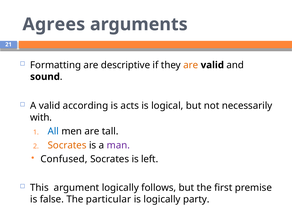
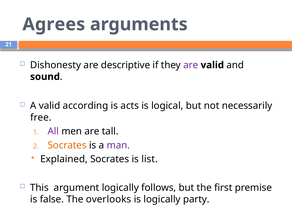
Formatting: Formatting -> Dishonesty
are at (191, 65) colour: orange -> purple
with: with -> free
All colour: blue -> purple
Confused: Confused -> Explained
left: left -> list
particular: particular -> overlooks
